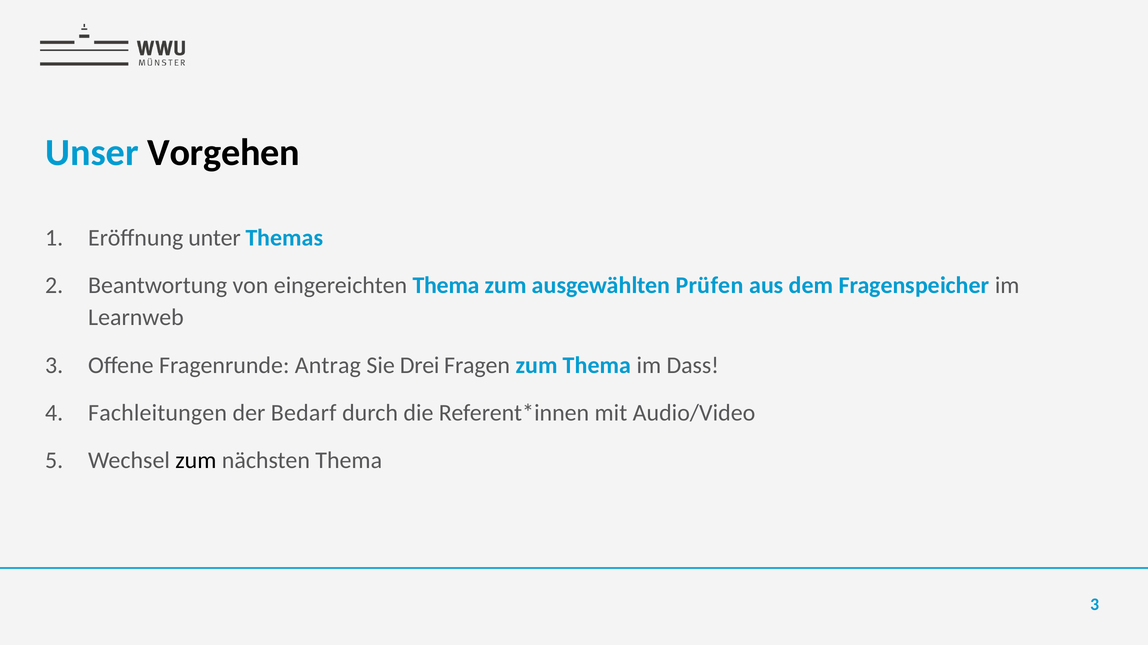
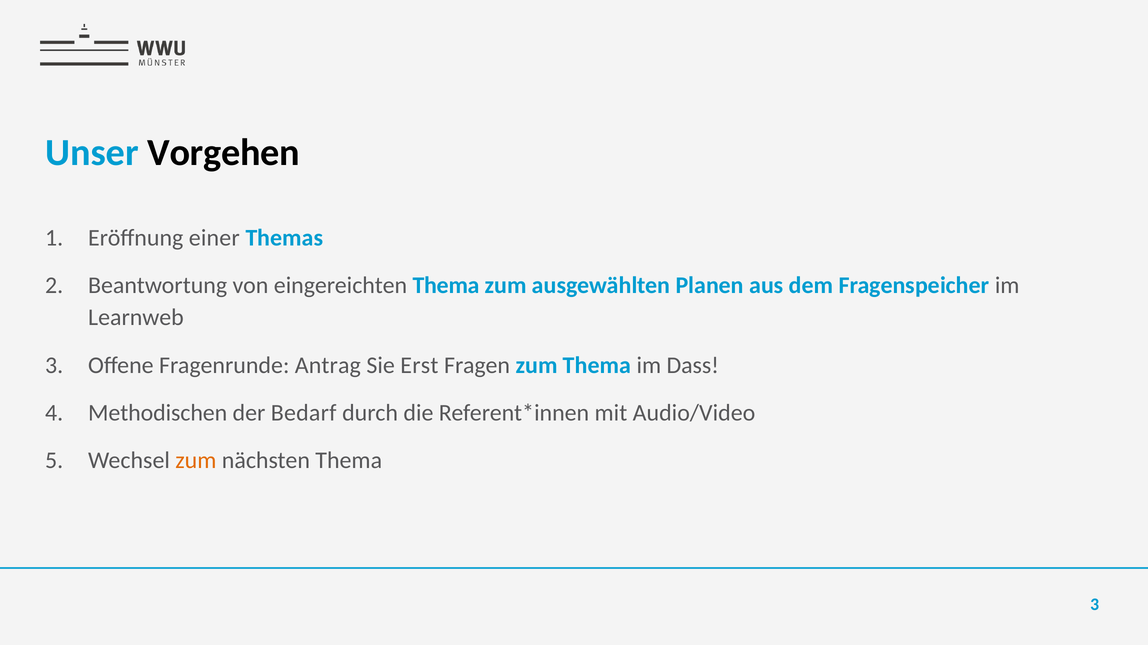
unter: unter -> einer
Prüfen: Prüfen -> Planen
Drei: Drei -> Erst
Fachleitungen: Fachleitungen -> Methodischen
zum at (196, 461) colour: black -> orange
